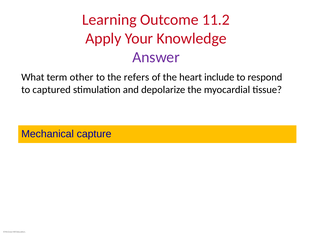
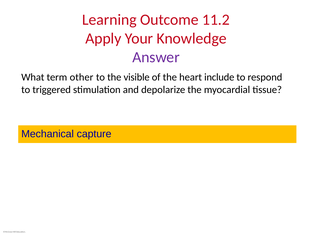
refers: refers -> visible
captured: captured -> triggered
